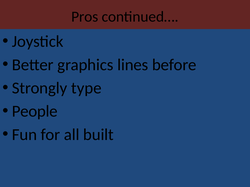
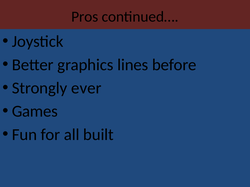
type: type -> ever
People: People -> Games
